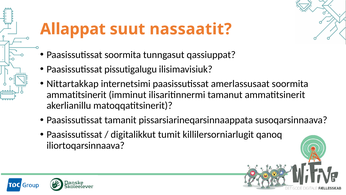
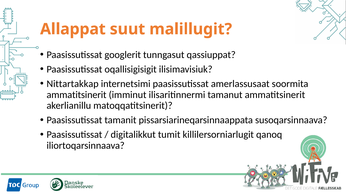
nassaatit: nassaatit -> malillugit
Paasissutissat soormita: soormita -> googlerit
pissutigalugu: pissutigalugu -> oqallisigisigit
